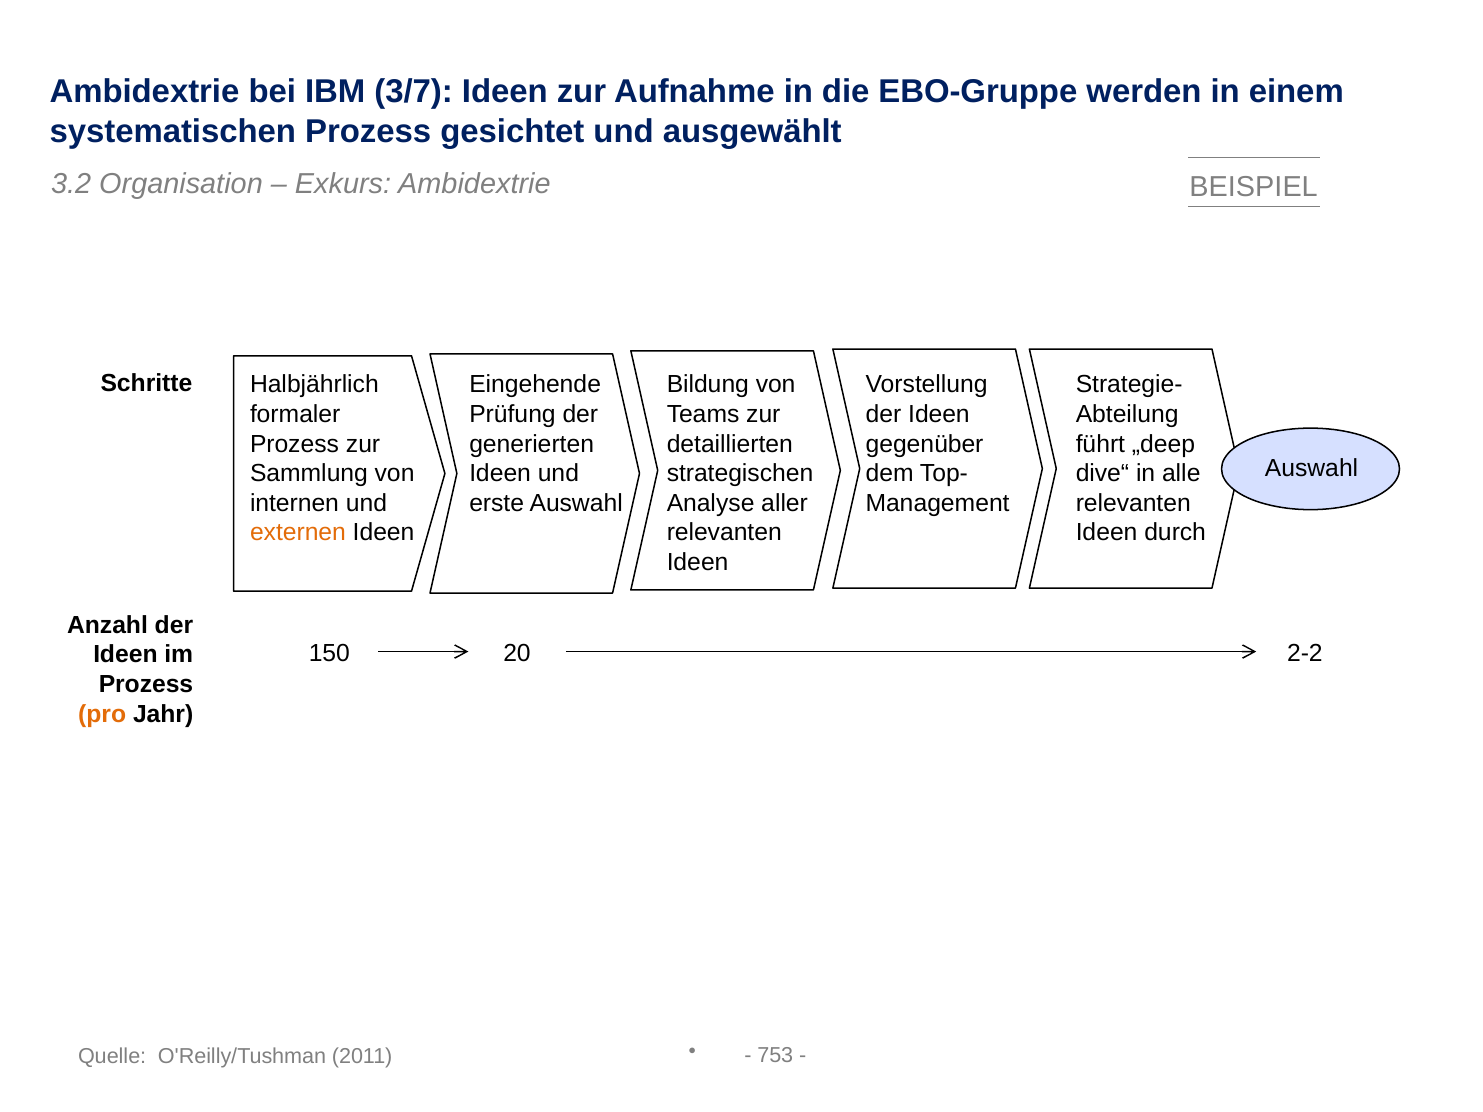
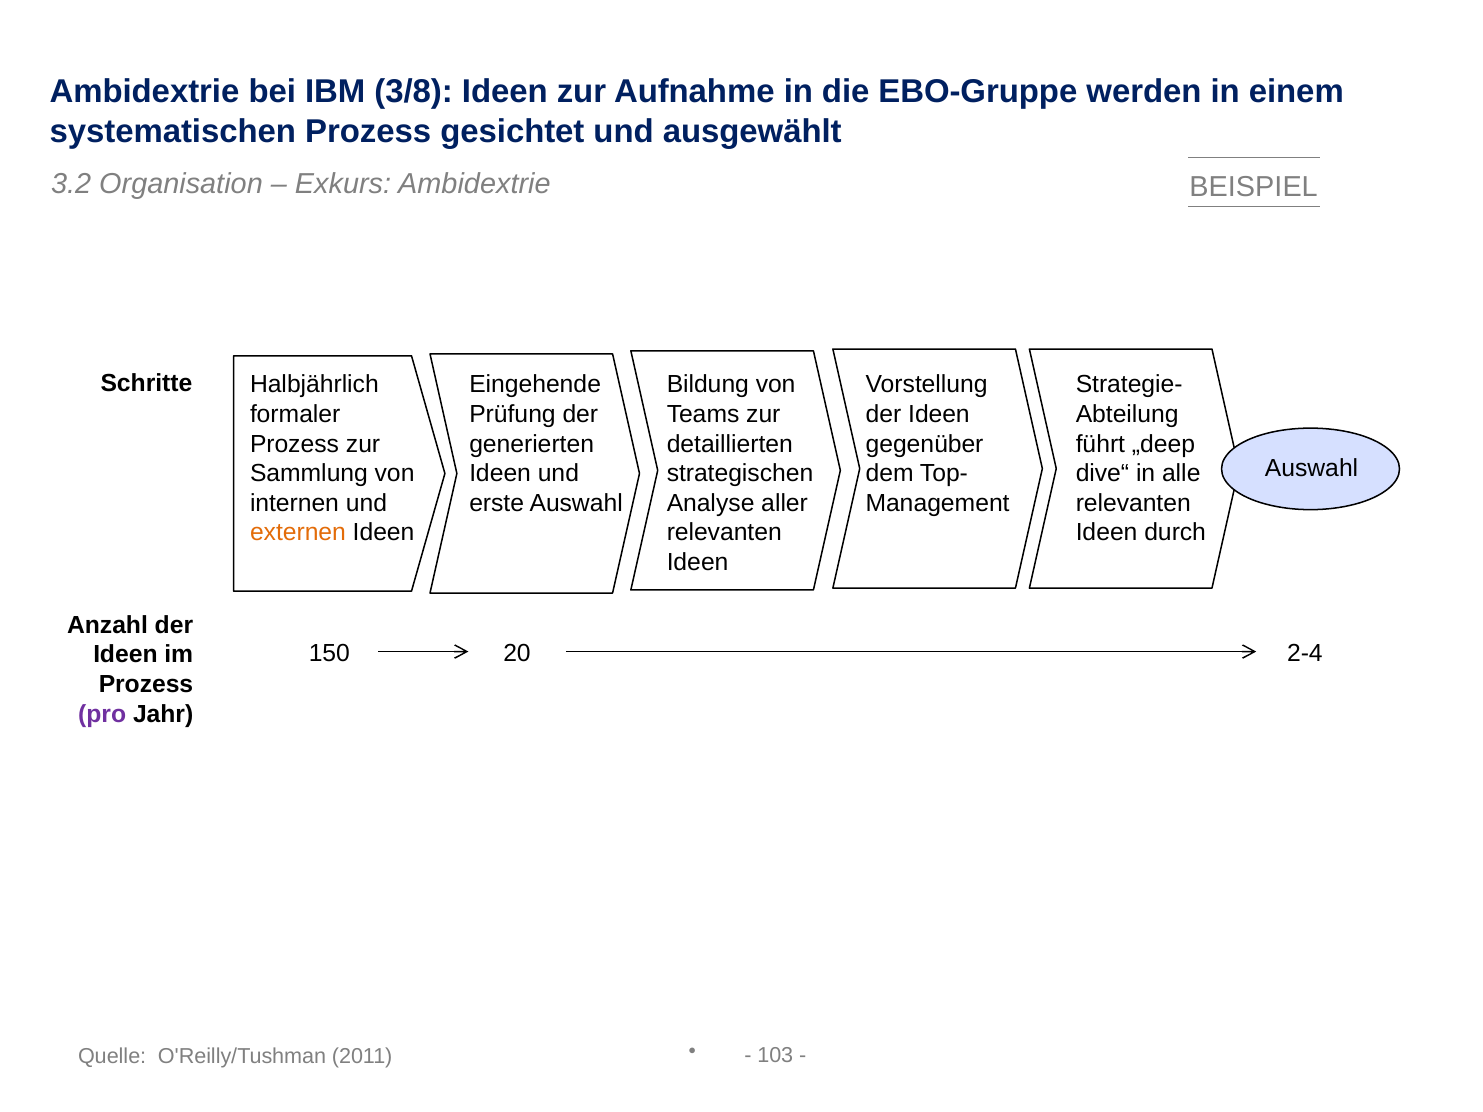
3/7: 3/7 -> 3/8
2-2: 2-2 -> 2-4
pro colour: orange -> purple
753: 753 -> 103
